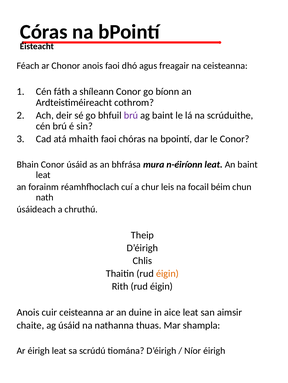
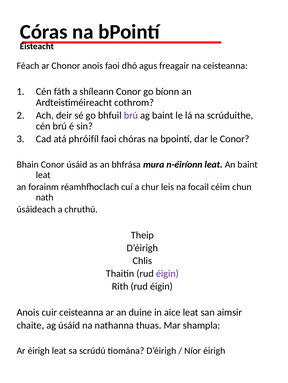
mhaith: mhaith -> phróifíl
béim: béim -> céim
éigin at (167, 274) colour: orange -> purple
